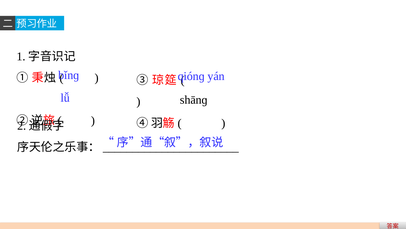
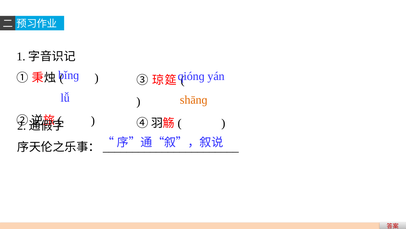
shānɡ colour: black -> orange
